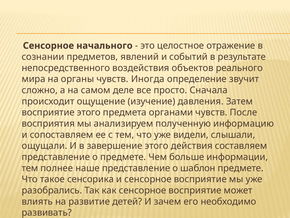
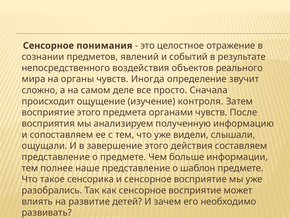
начального: начального -> понимания
давления: давления -> контроля
